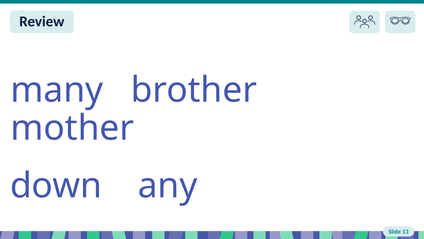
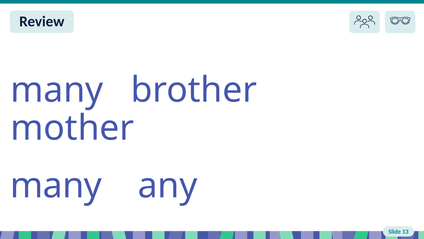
down at (56, 185): down -> many
